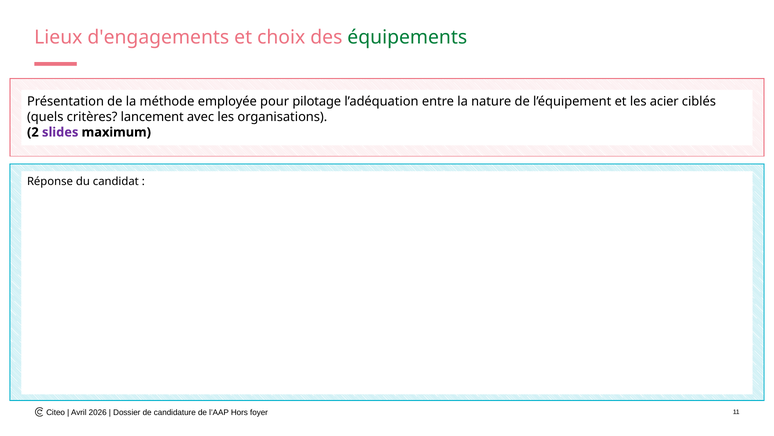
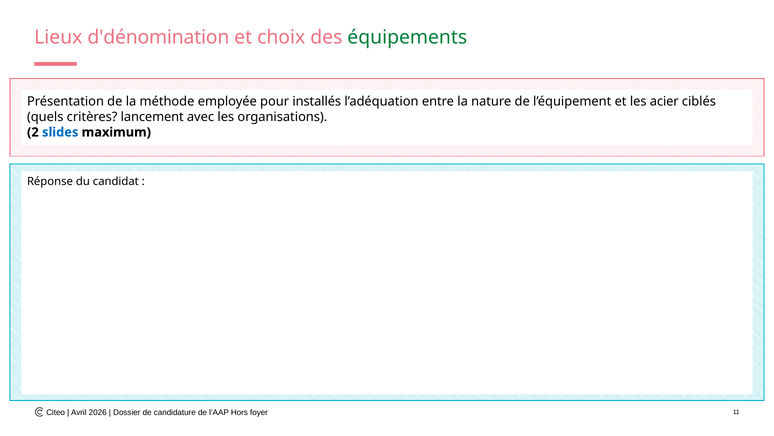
d'engagements: d'engagements -> d'dénomination
pilotage: pilotage -> installés
slides colour: purple -> blue
